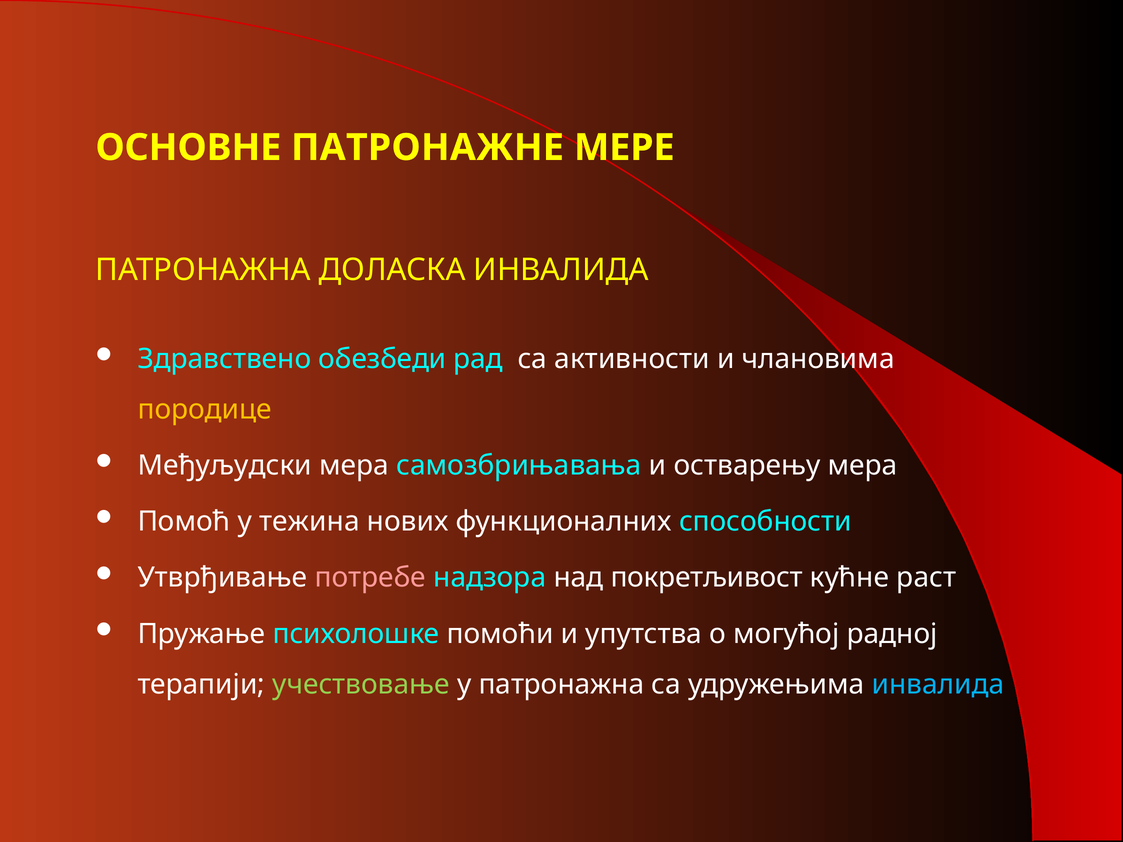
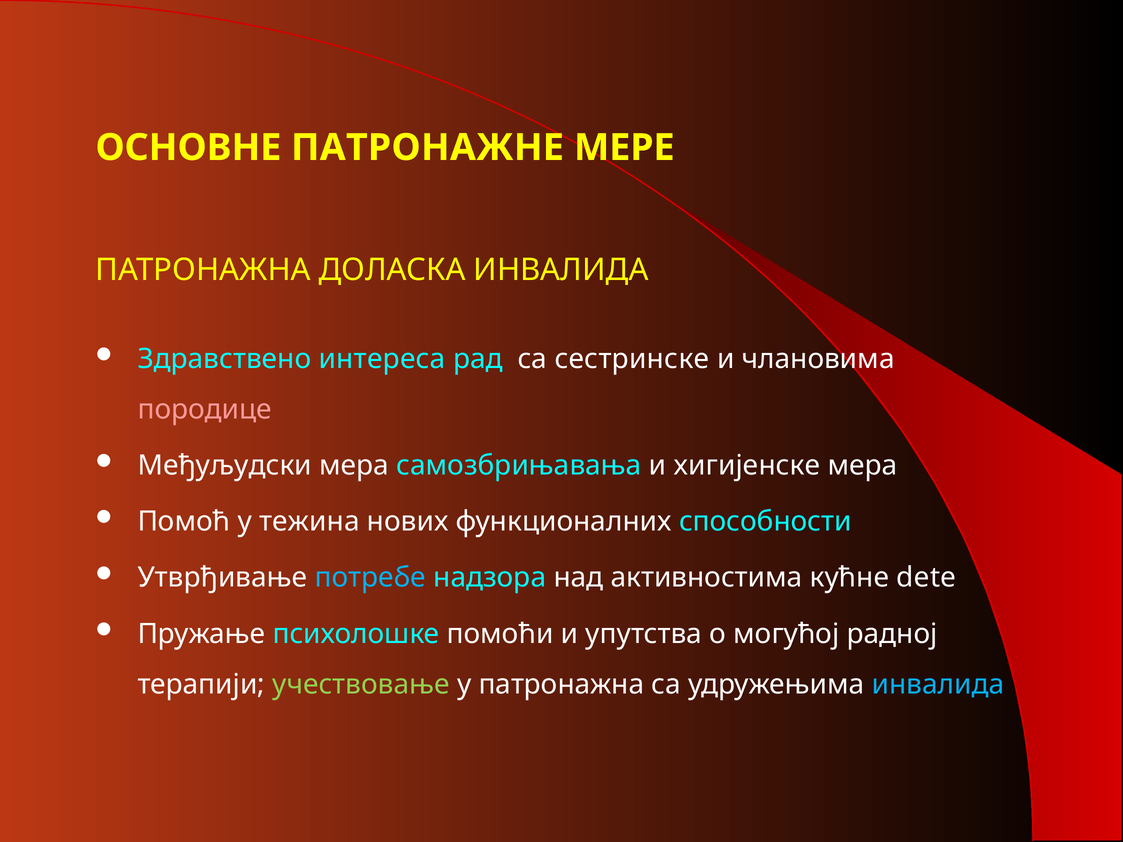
обезбеди: обезбеди -> интереса
активности: активности -> сестринске
породице colour: yellow -> pink
остварењу: остварењу -> хигијенске
потребе colour: pink -> light blue
покретљивост: покретљивост -> активностима
раст: раст -> dete
